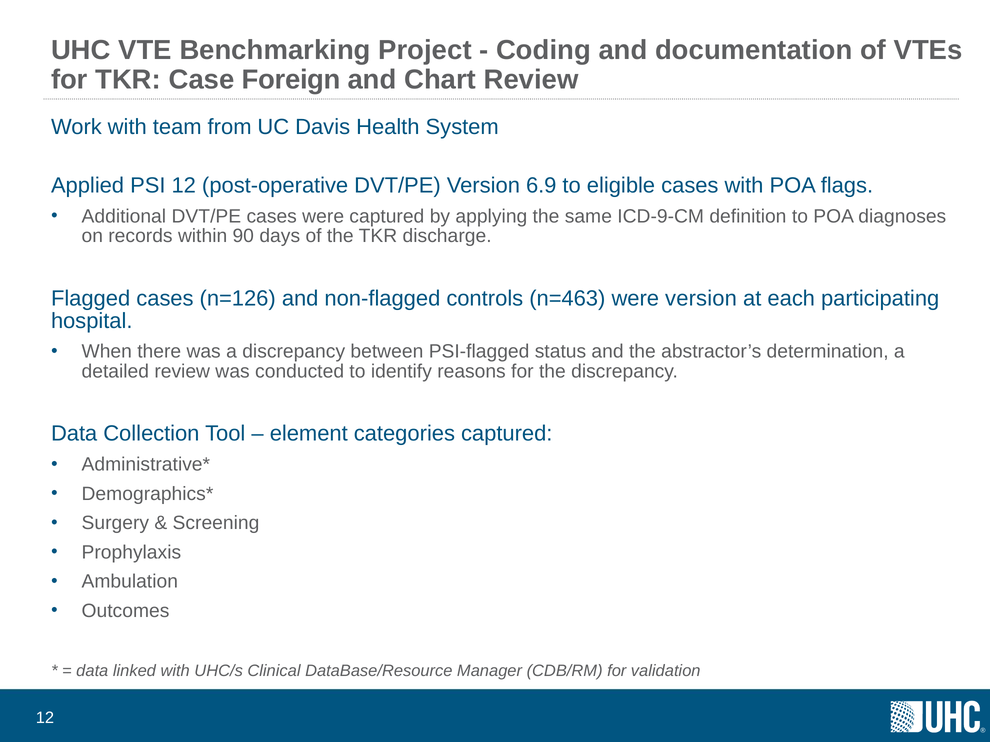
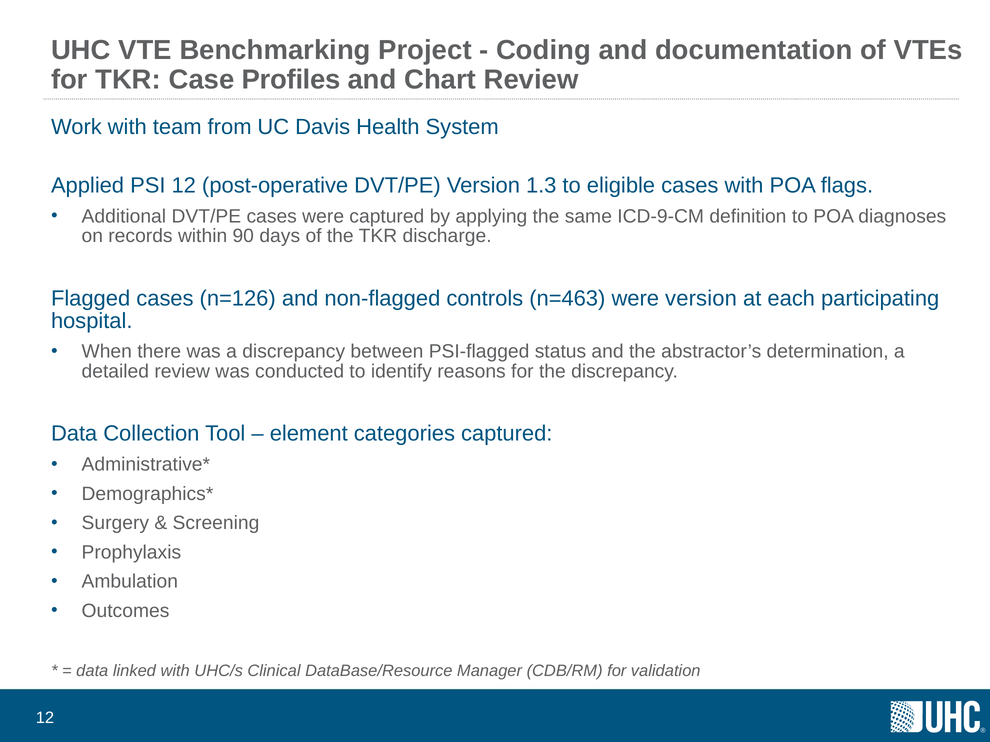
Foreign: Foreign -> Profiles
6.9: 6.9 -> 1.3
